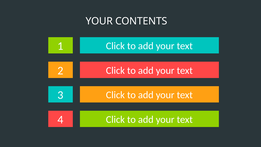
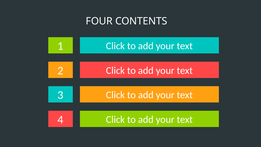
YOUR at (99, 21): YOUR -> FOUR
